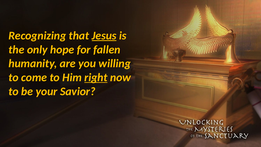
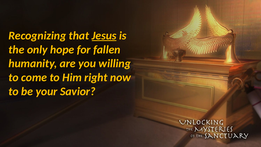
right underline: present -> none
